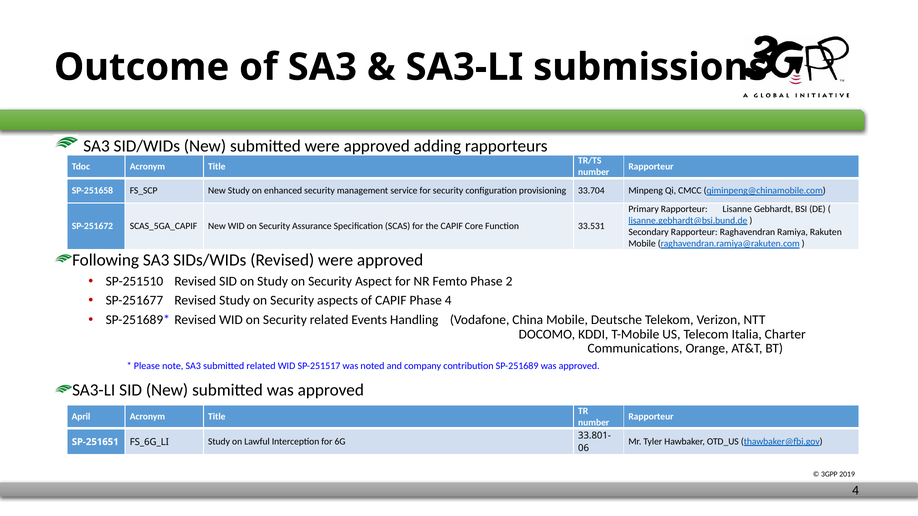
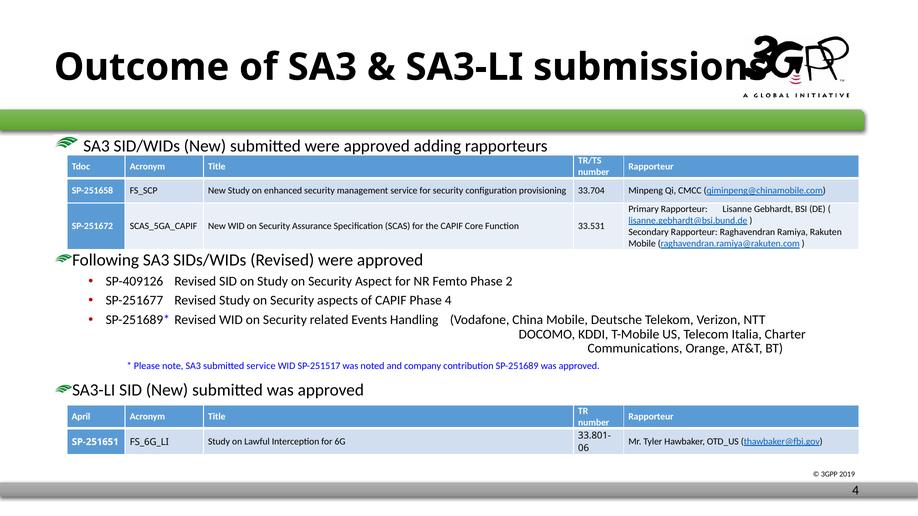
SP-251510: SP-251510 -> SP-409126
submitted related: related -> service
